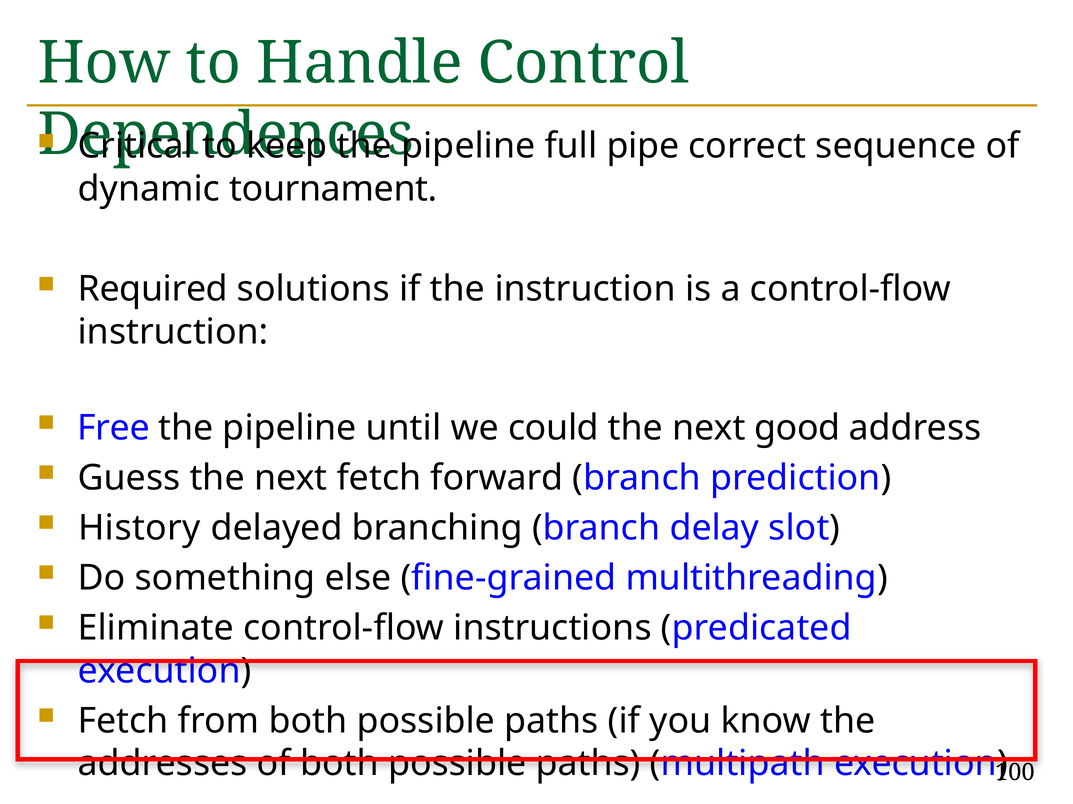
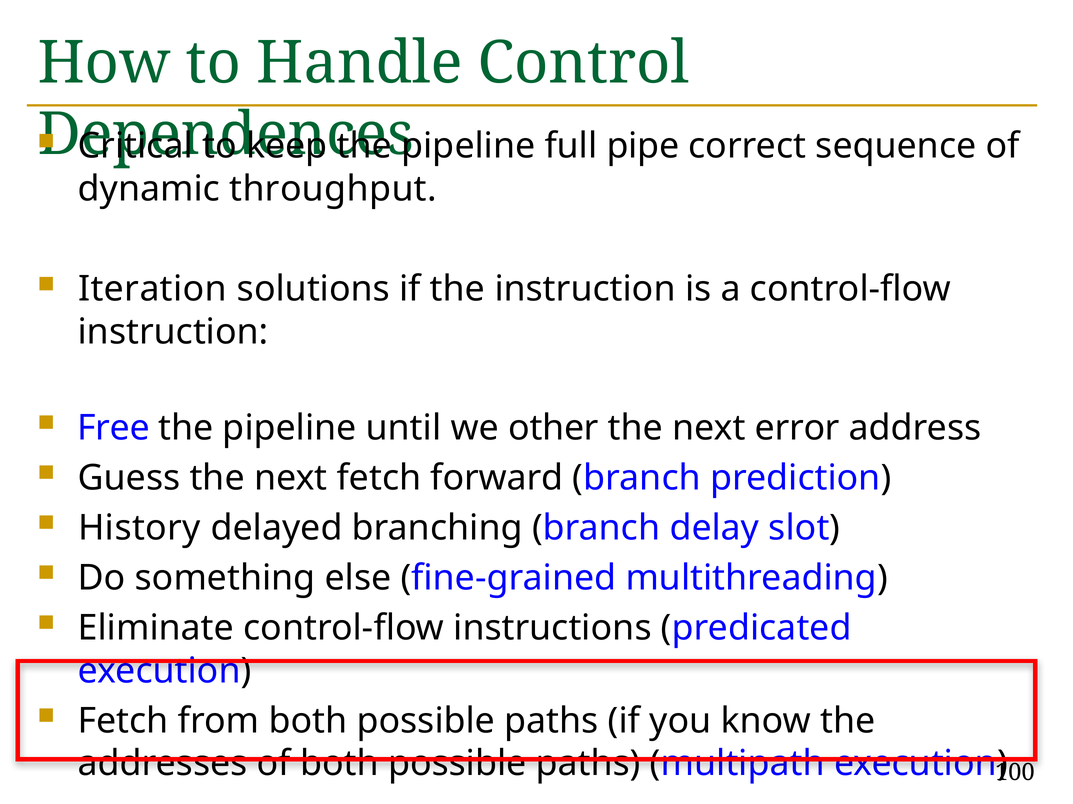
tournament: tournament -> throughput
Required: Required -> Iteration
could: could -> other
good: good -> error
